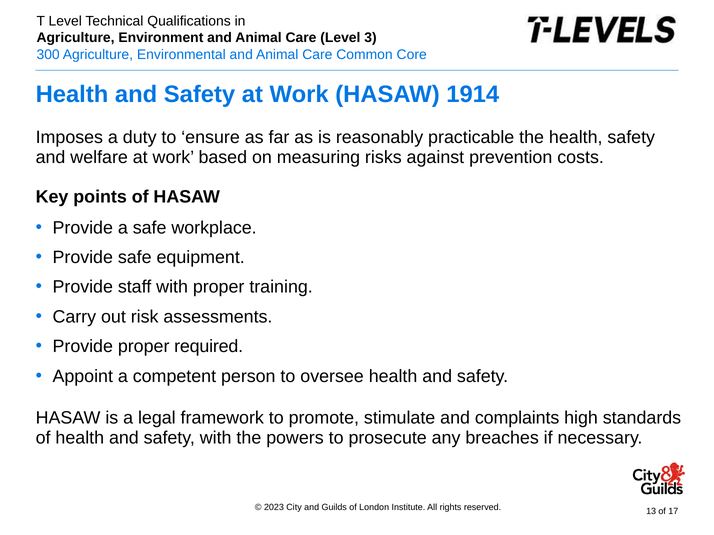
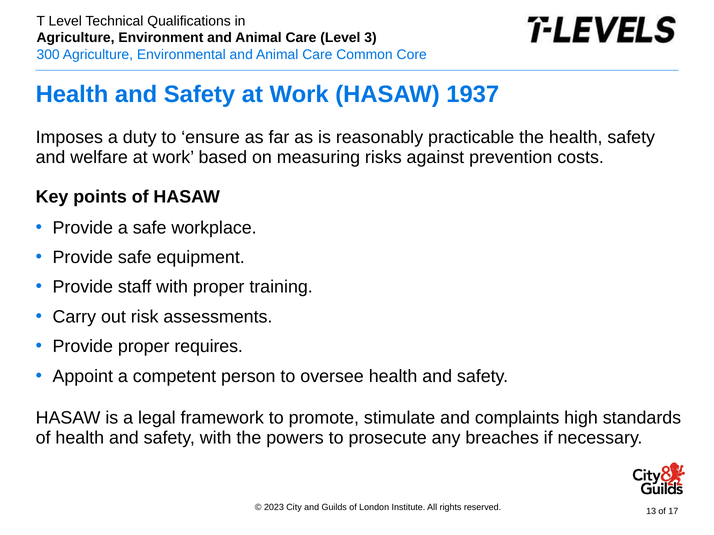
1914: 1914 -> 1937
required: required -> requires
